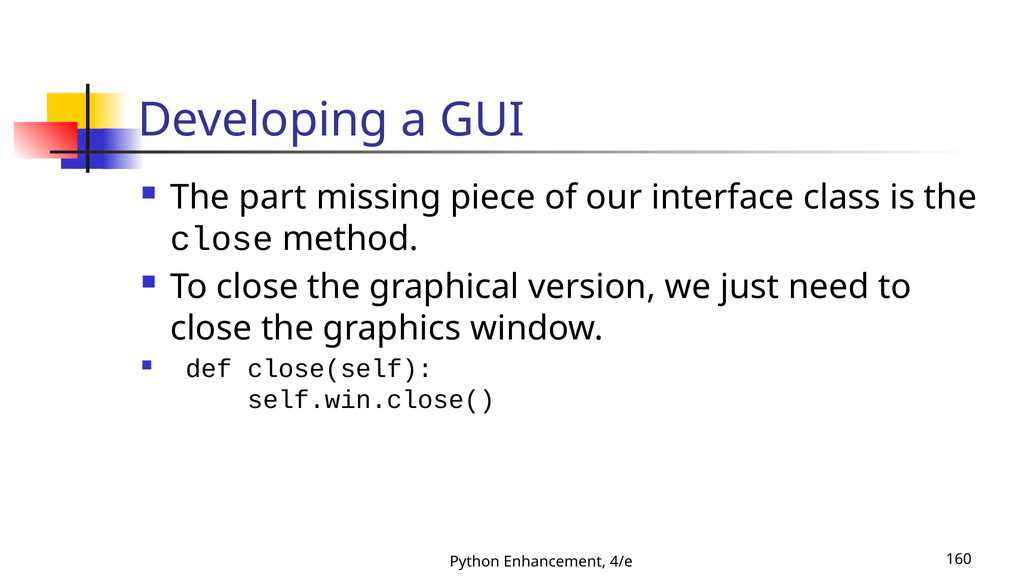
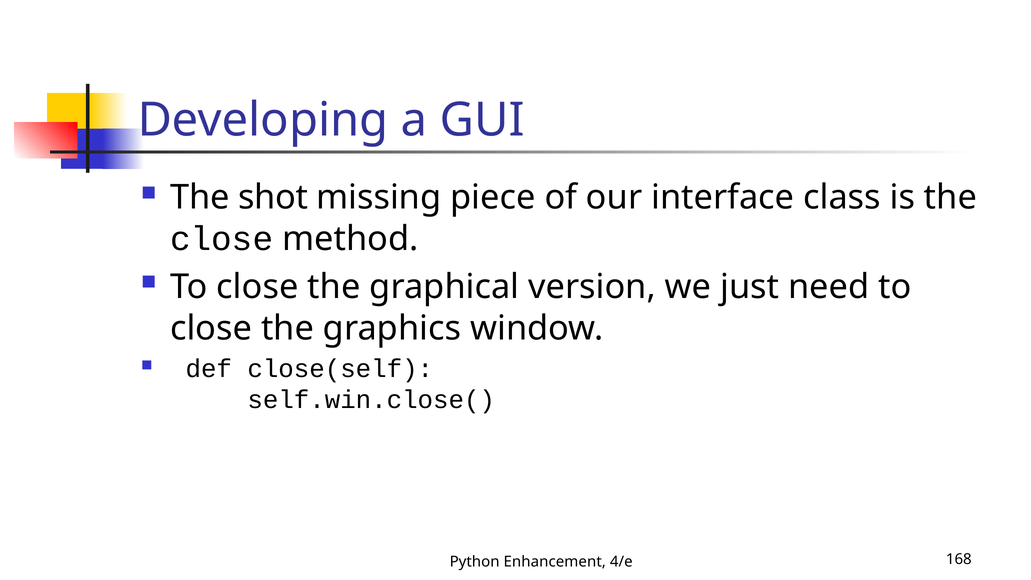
part: part -> shot
160: 160 -> 168
